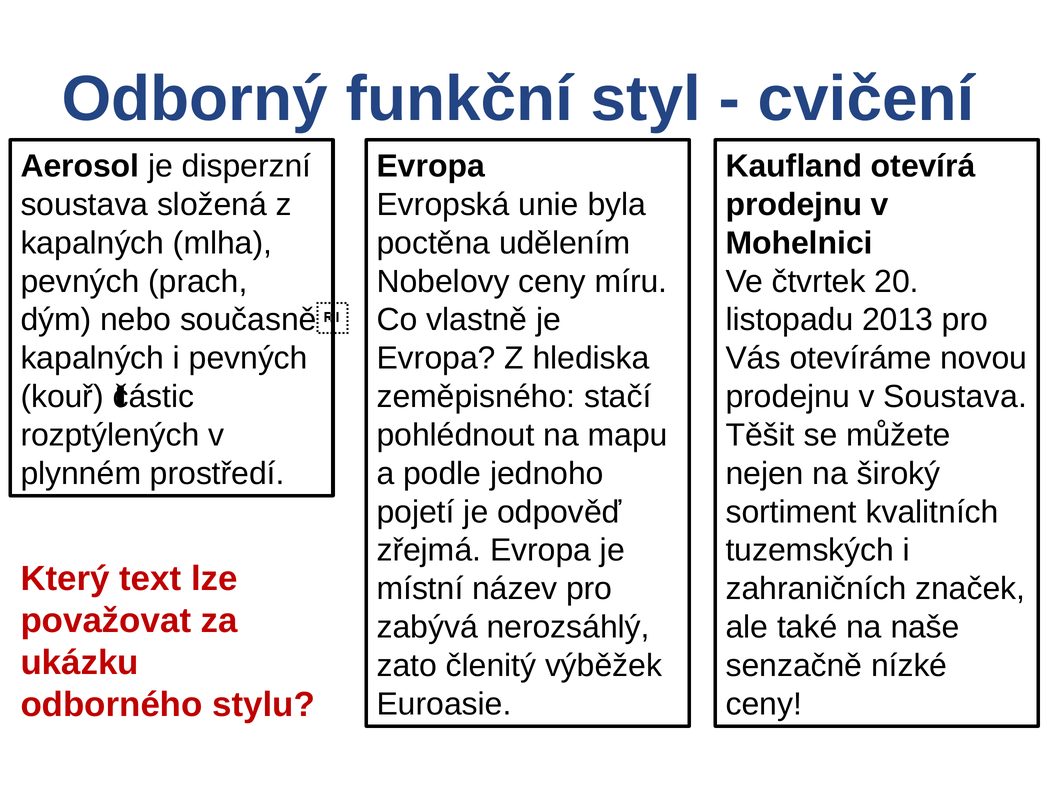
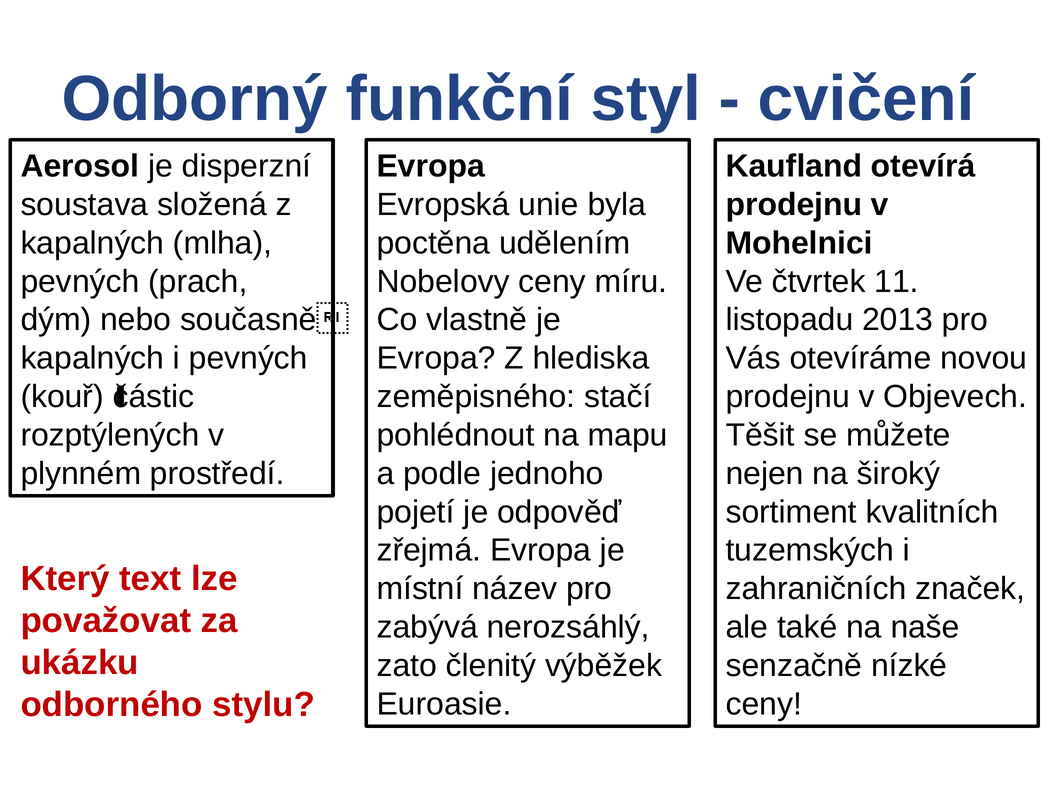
20: 20 -> 11
v Soustava: Soustava -> Objevech
